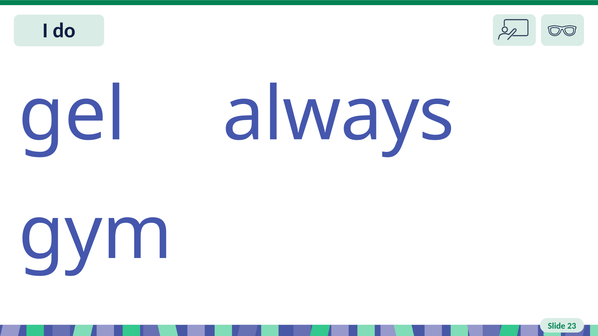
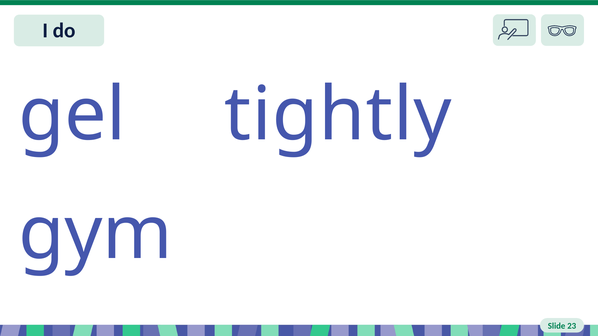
always: always -> tightly
